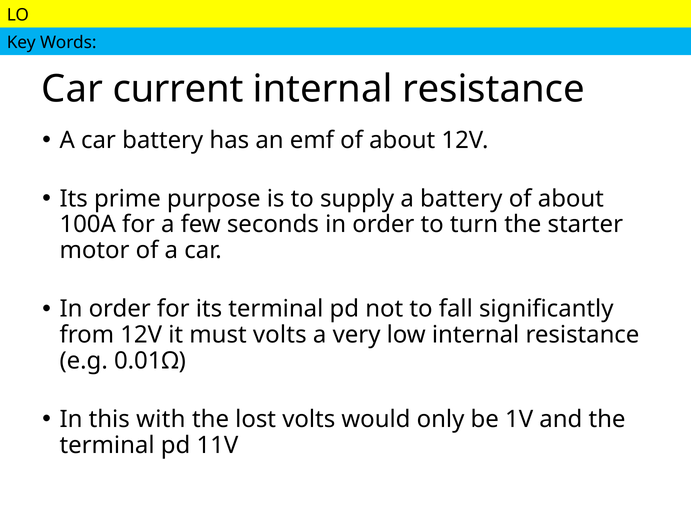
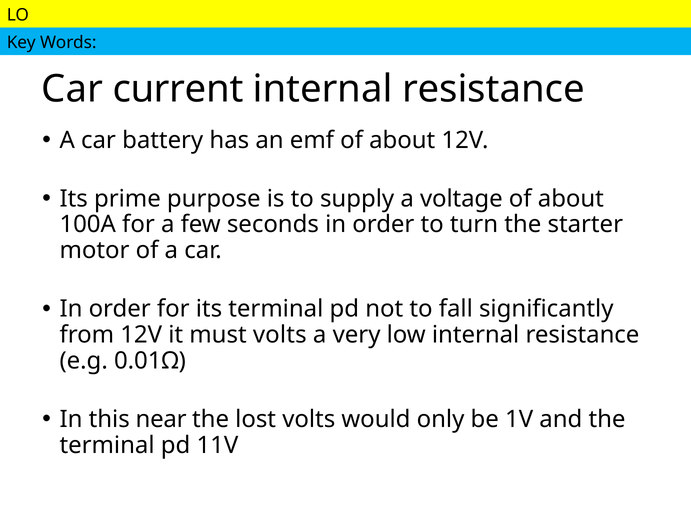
a battery: battery -> voltage
with: with -> near
